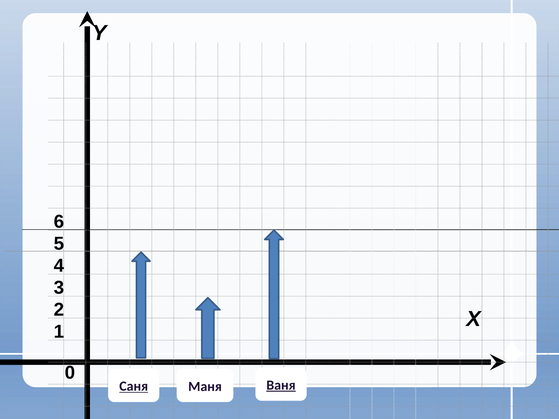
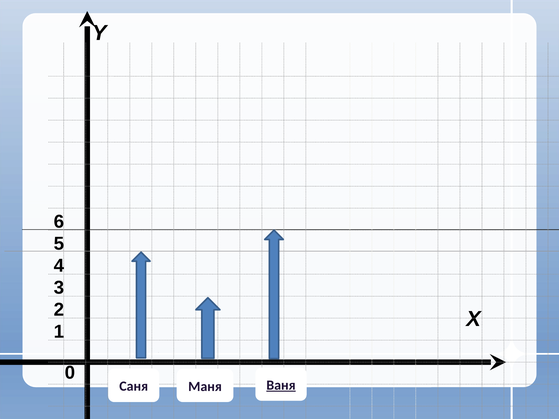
Саня underline: present -> none
